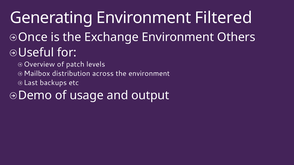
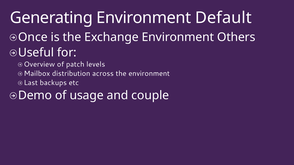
Filtered: Filtered -> Default
output: output -> couple
